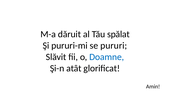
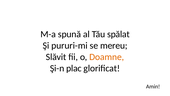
dăruit: dăruit -> spună
pururi: pururi -> mereu
Doamne colour: blue -> orange
atât: atât -> plac
